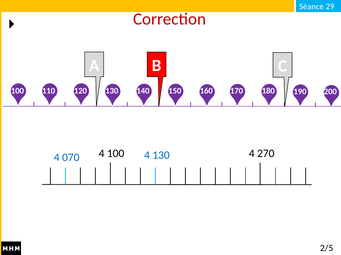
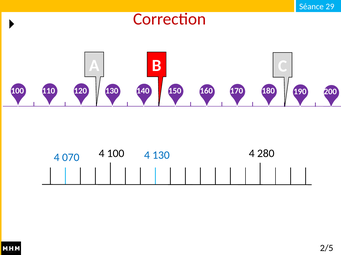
270: 270 -> 280
